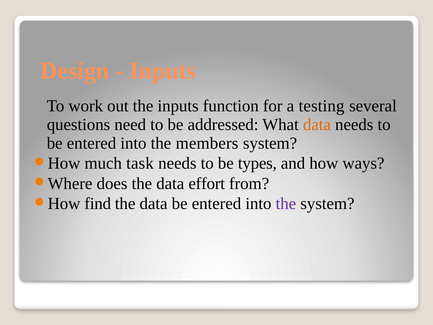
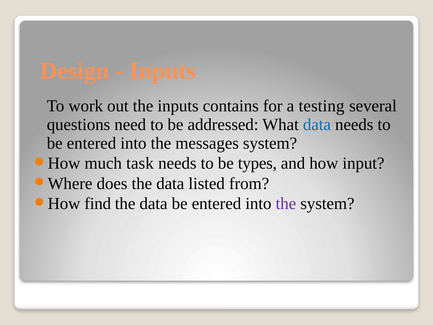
function: function -> contains
data at (317, 124) colour: orange -> blue
members: members -> messages
ways: ways -> input
effort: effort -> listed
